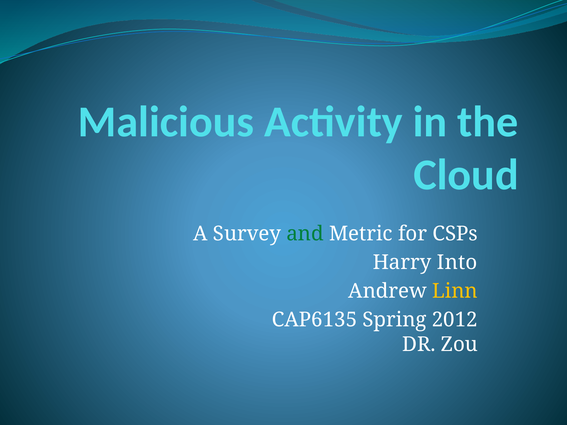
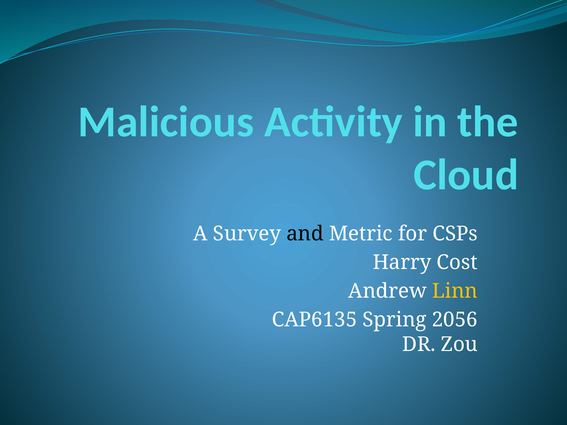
and colour: green -> black
Into: Into -> Cost
2012: 2012 -> 2056
